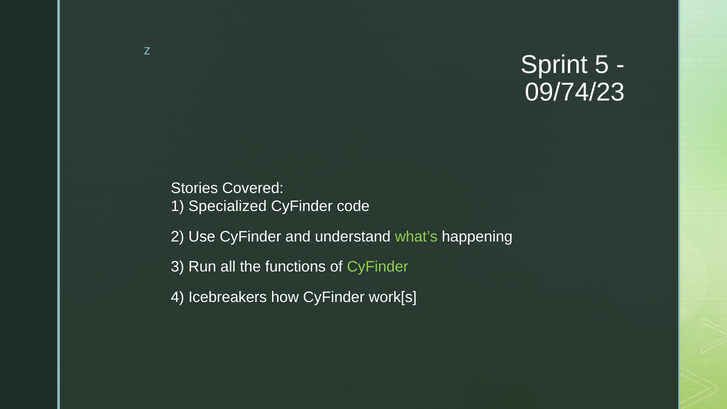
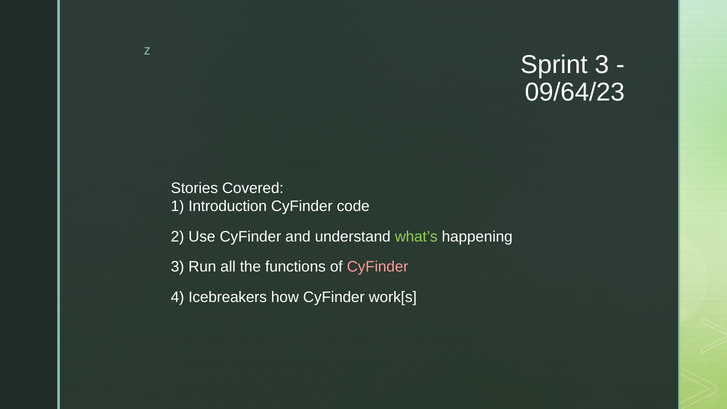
Sprint 5: 5 -> 3
09/74/23: 09/74/23 -> 09/64/23
Specialized: Specialized -> Introduction
CyFinder at (378, 267) colour: light green -> pink
